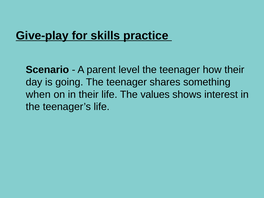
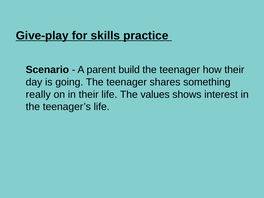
level: level -> build
when: when -> really
